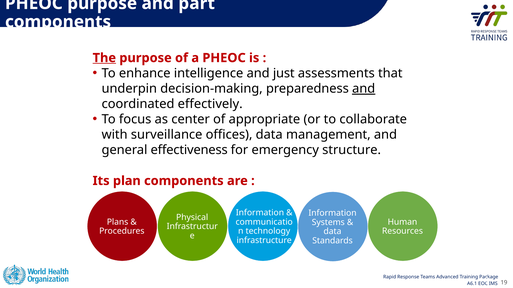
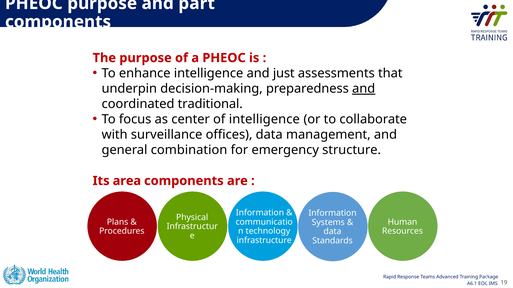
The underline: present -> none
effectively: effectively -> traditional
of appropriate: appropriate -> intelligence
effectiveness: effectiveness -> combination
plan: plan -> area
